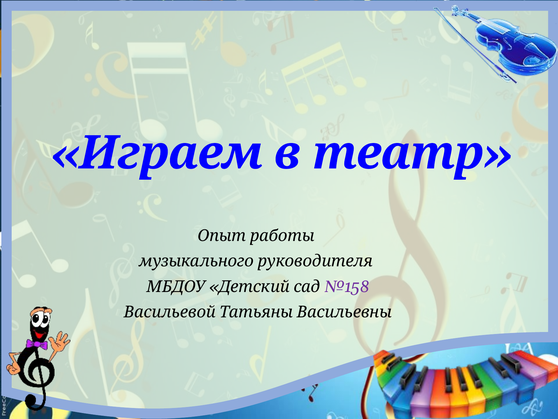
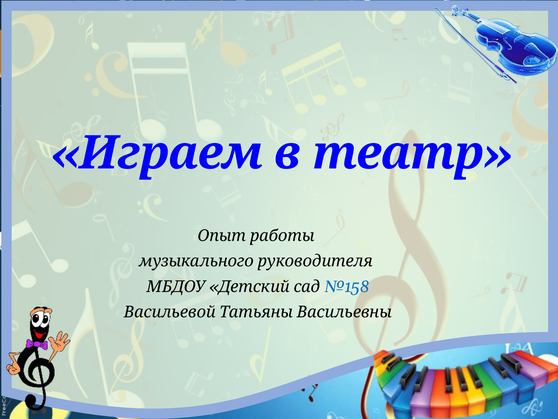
№158 colour: purple -> blue
